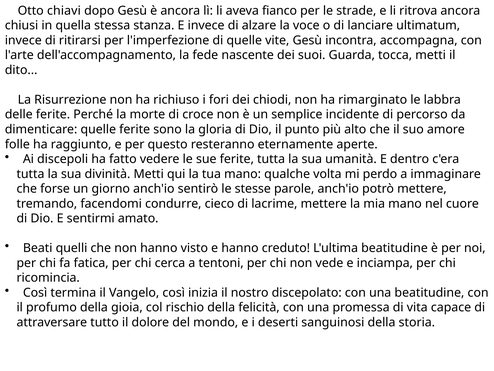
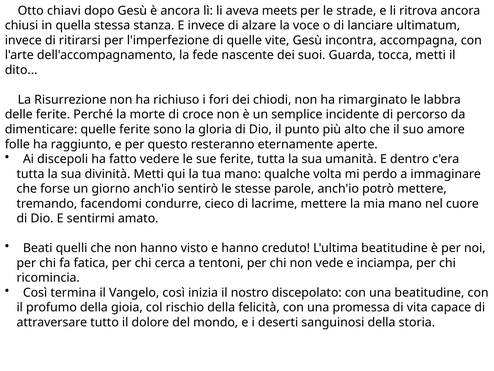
fianco: fianco -> meets
